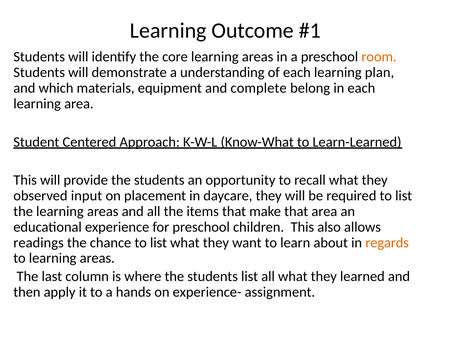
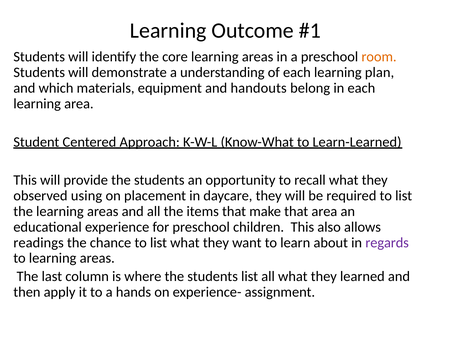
complete: complete -> handouts
input: input -> using
regards colour: orange -> purple
